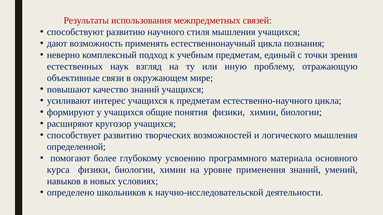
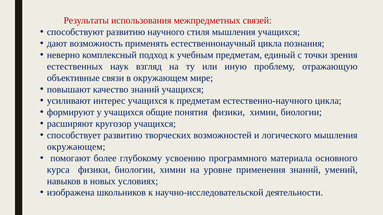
определенной at (76, 147): определенной -> окружающем
определено: определено -> изображена
